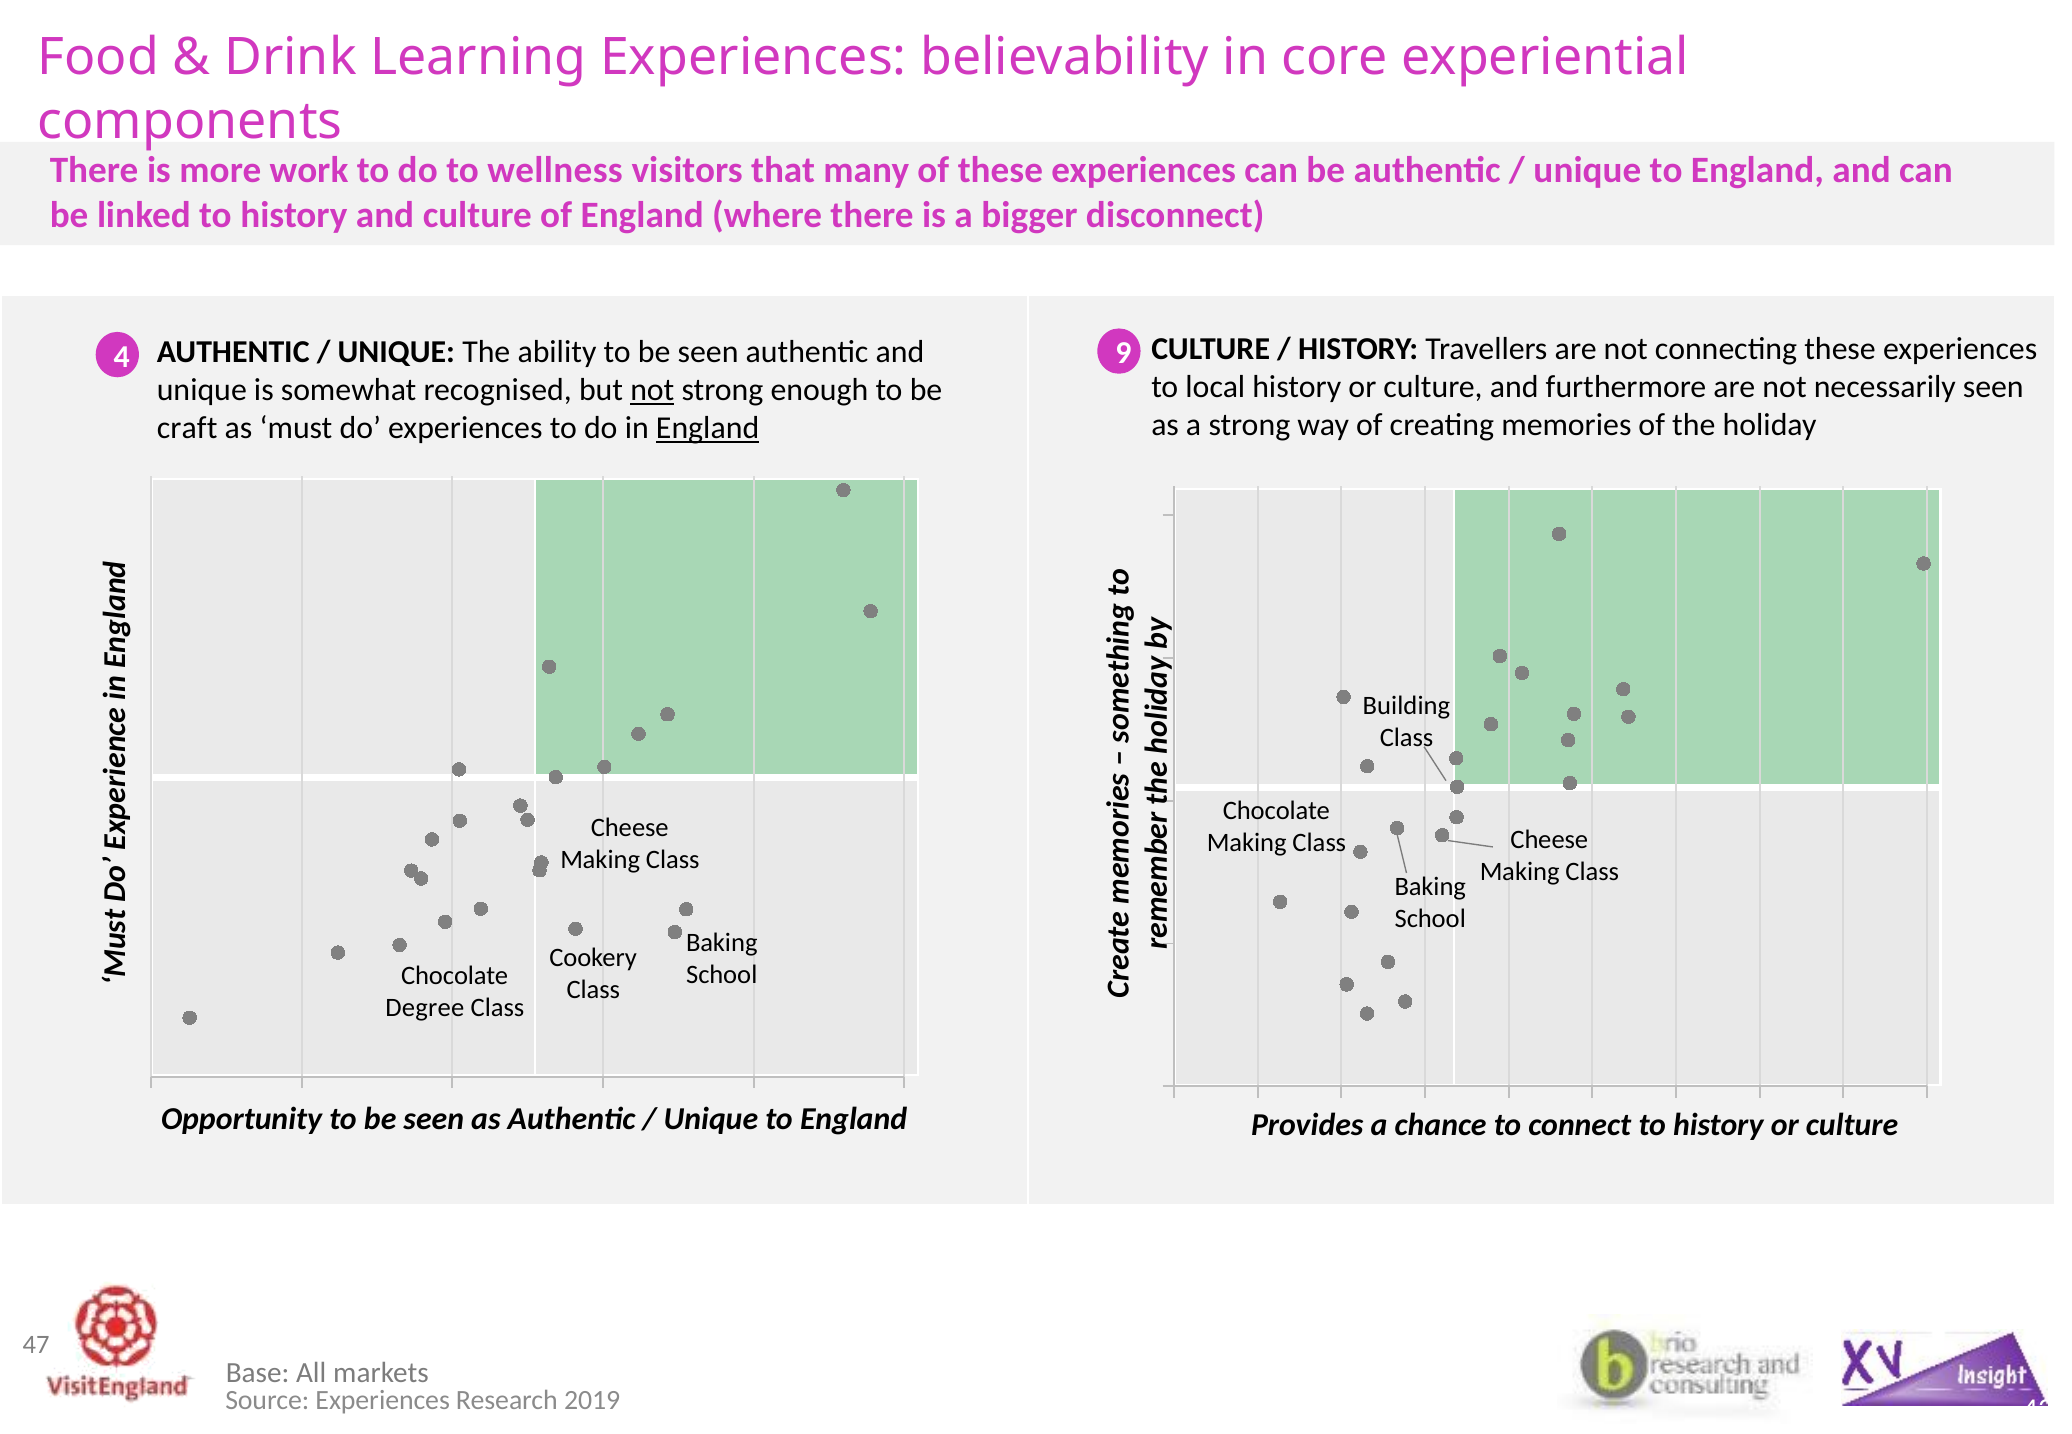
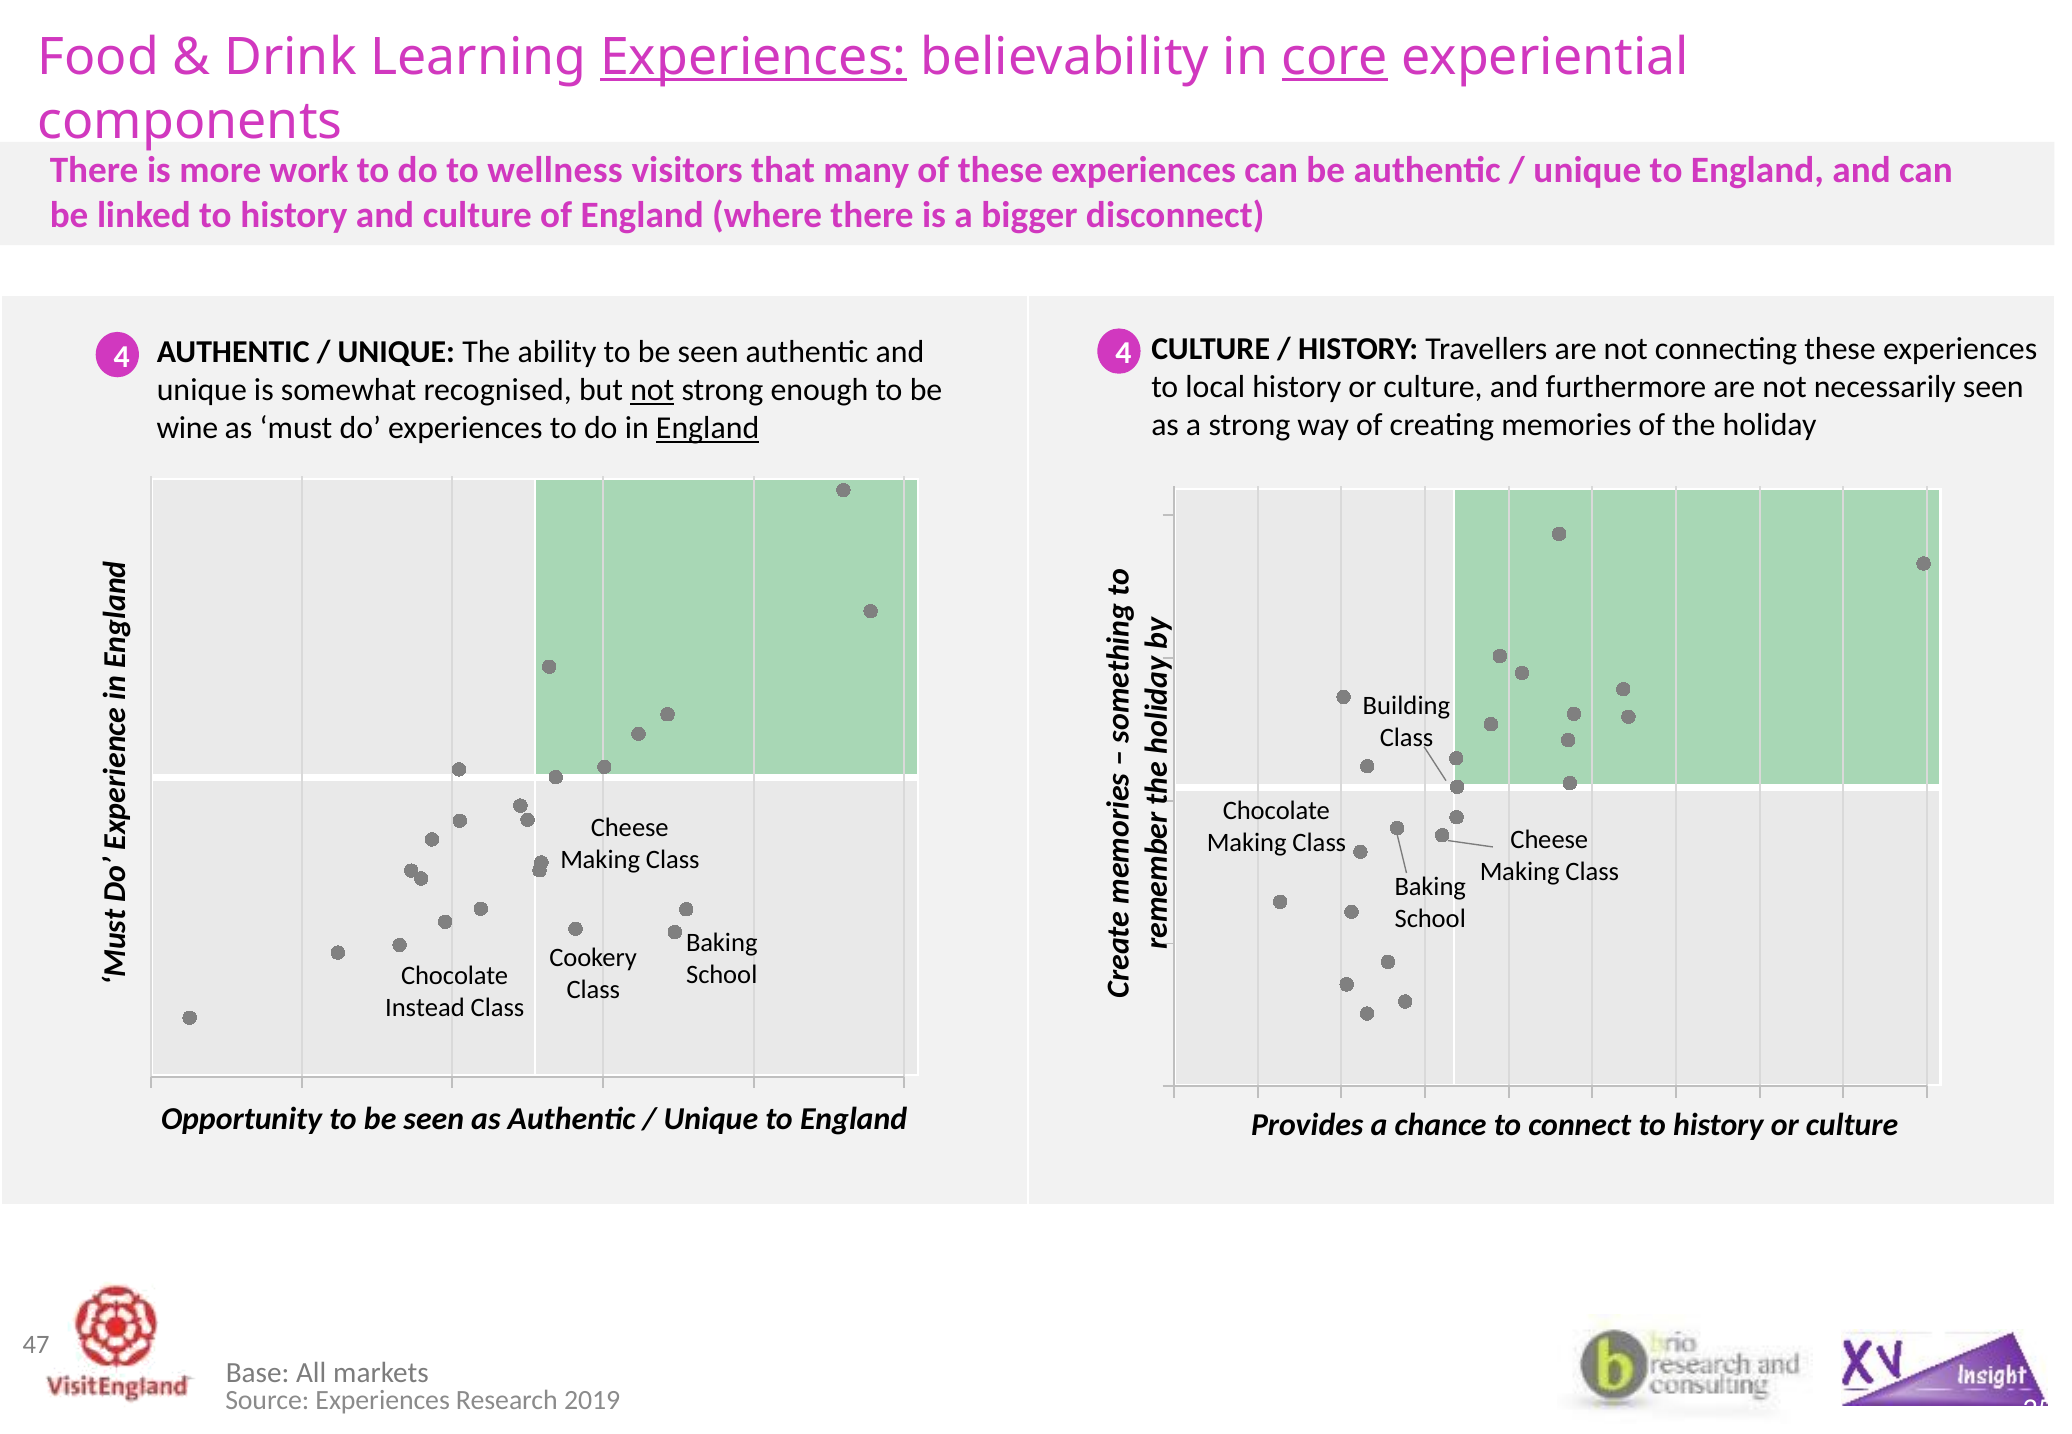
Experiences at (753, 58) underline: none -> present
core underline: none -> present
4 9: 9 -> 4
craft: craft -> wine
Degree: Degree -> Instead
43: 43 -> 25
